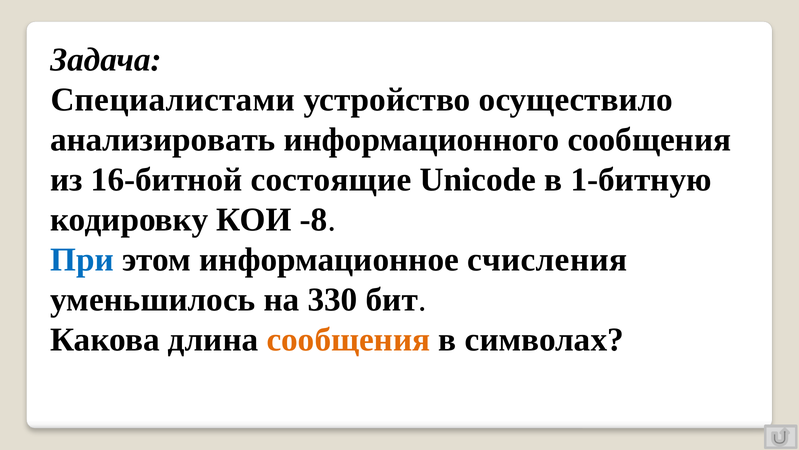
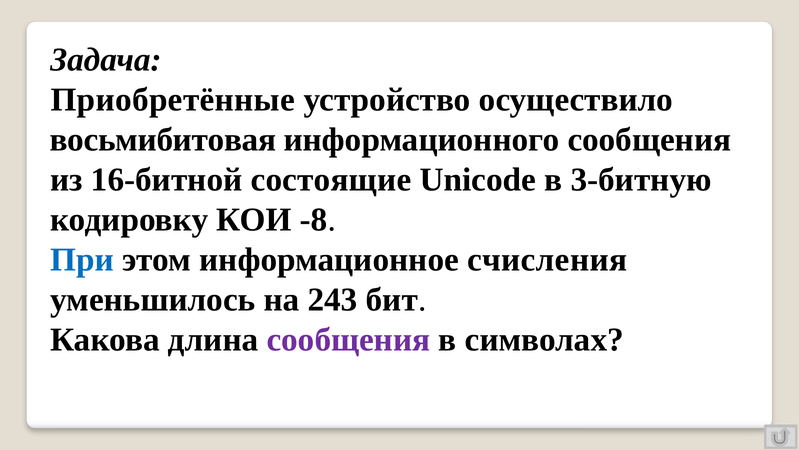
Специалистами: Специалистами -> Приобретённые
анализировать: анализировать -> восьмибитовая
1-битную: 1-битную -> 3-битную
330: 330 -> 243
сообщения at (348, 339) colour: orange -> purple
